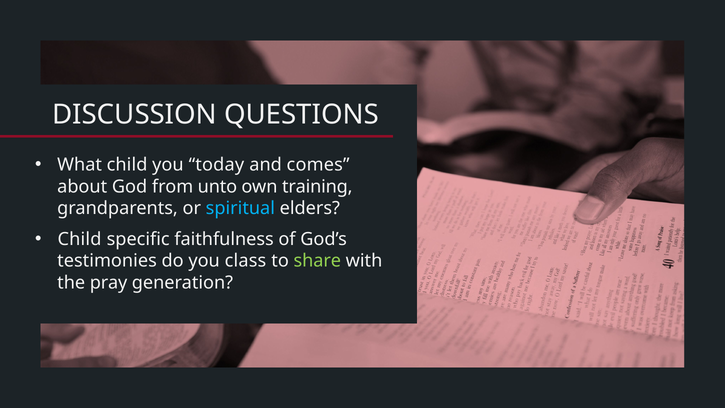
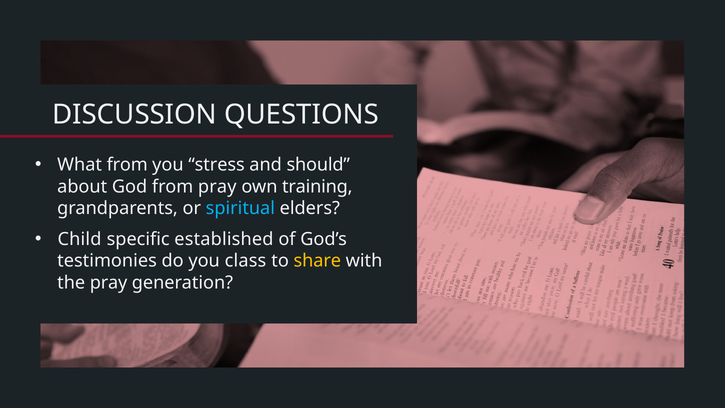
What child: child -> from
today: today -> stress
comes: comes -> should
from unto: unto -> pray
faithfulness: faithfulness -> established
share colour: light green -> yellow
